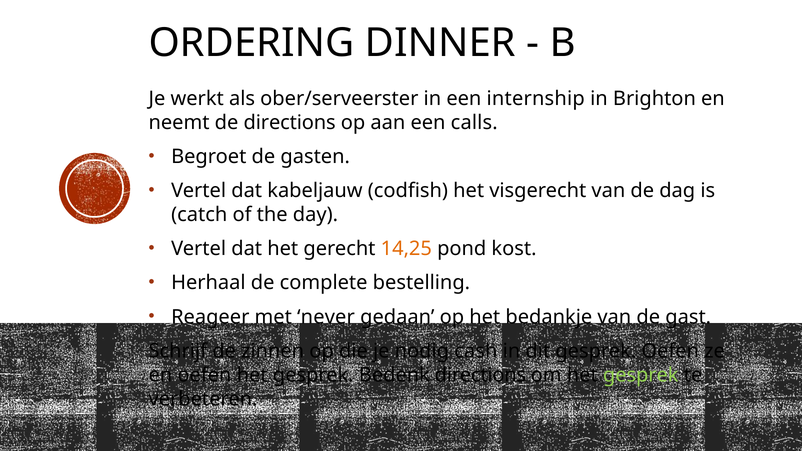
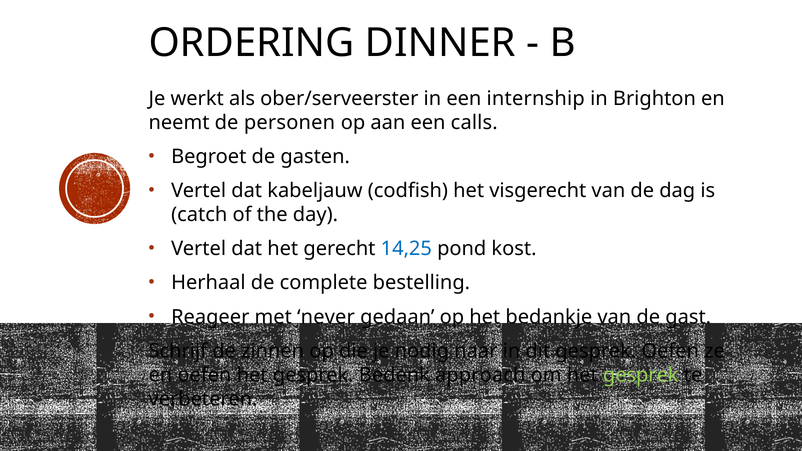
de directions: directions -> personen
14,25 colour: orange -> blue
cash: cash -> naar
Bedenk directions: directions -> approach
